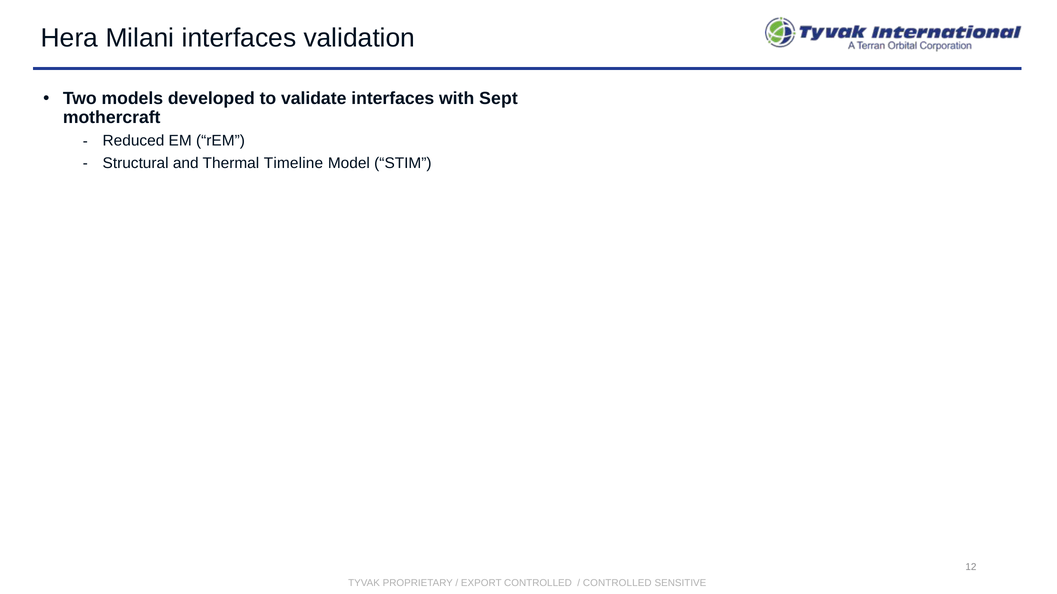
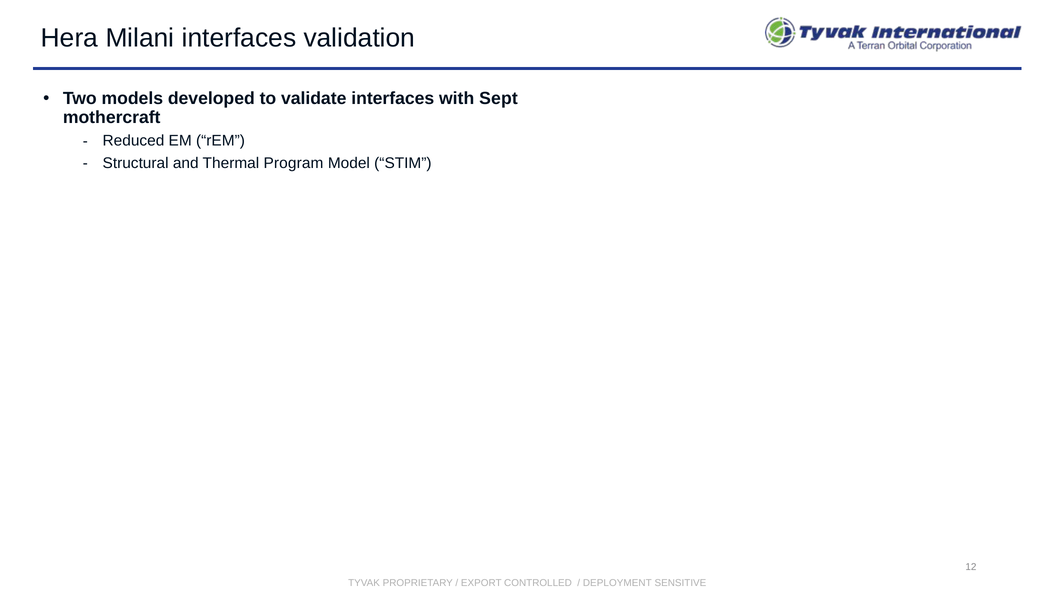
Timeline: Timeline -> Program
CONTROLLED at (617, 583): CONTROLLED -> DEPLOYMENT
